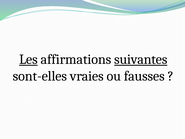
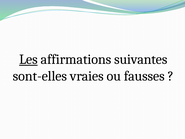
suivantes underline: present -> none
